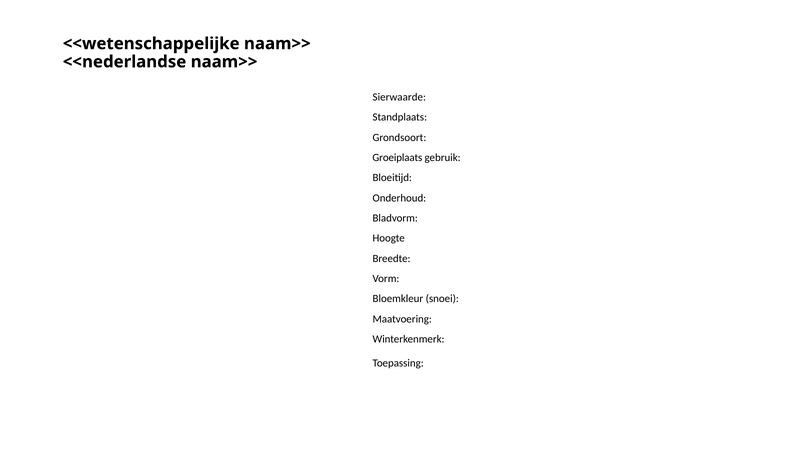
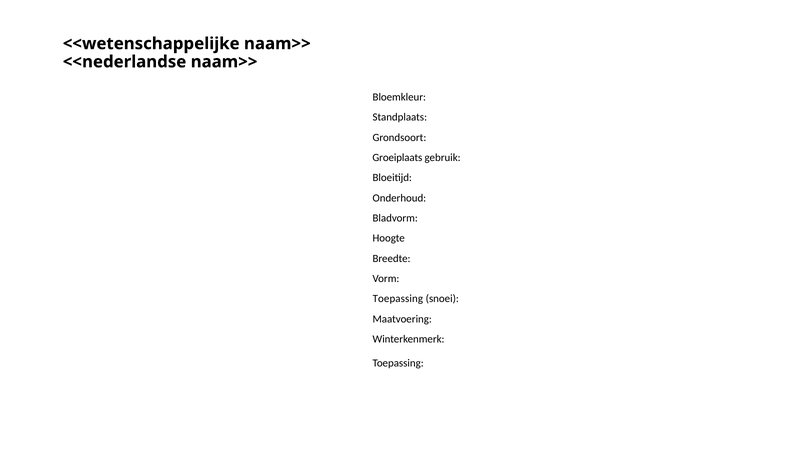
Sierwaarde: Sierwaarde -> Bloemkleur
Bloemkleur at (398, 298): Bloemkleur -> Toepassing
